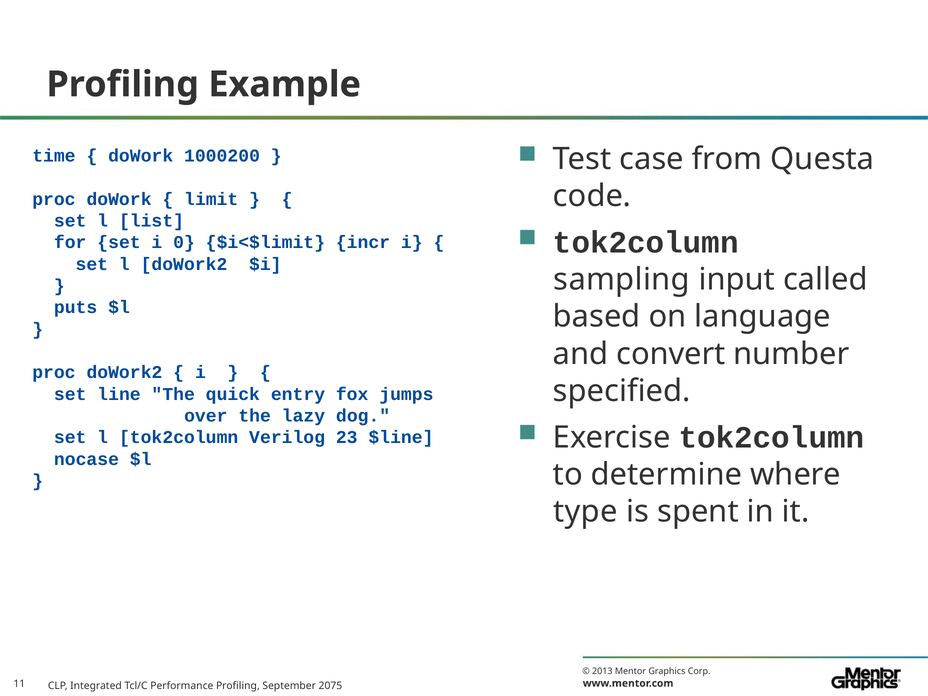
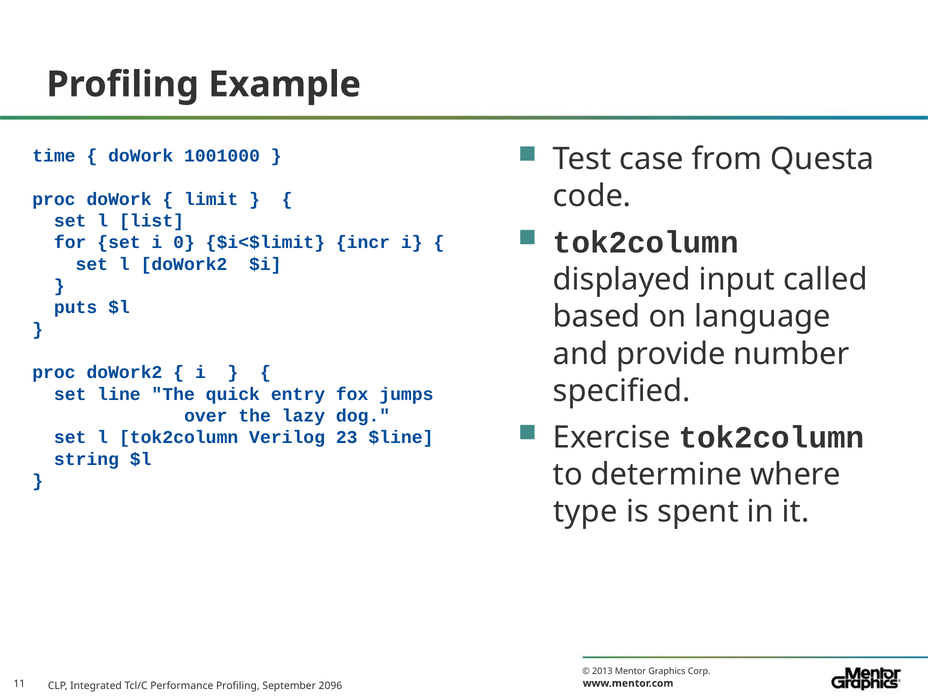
1000200: 1000200 -> 1001000
sampling: sampling -> displayed
convert: convert -> provide
nocase: nocase -> string
2075: 2075 -> 2096
